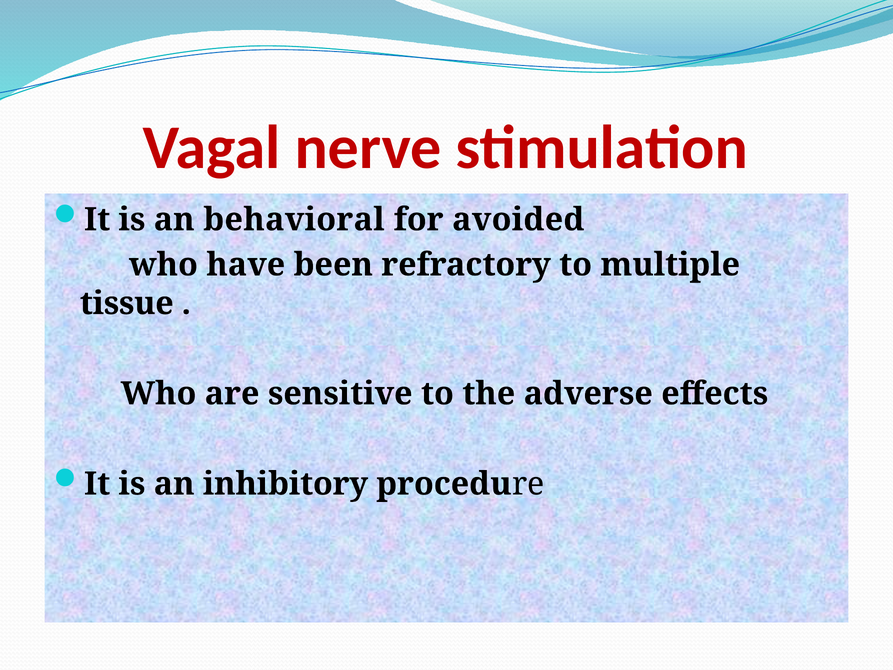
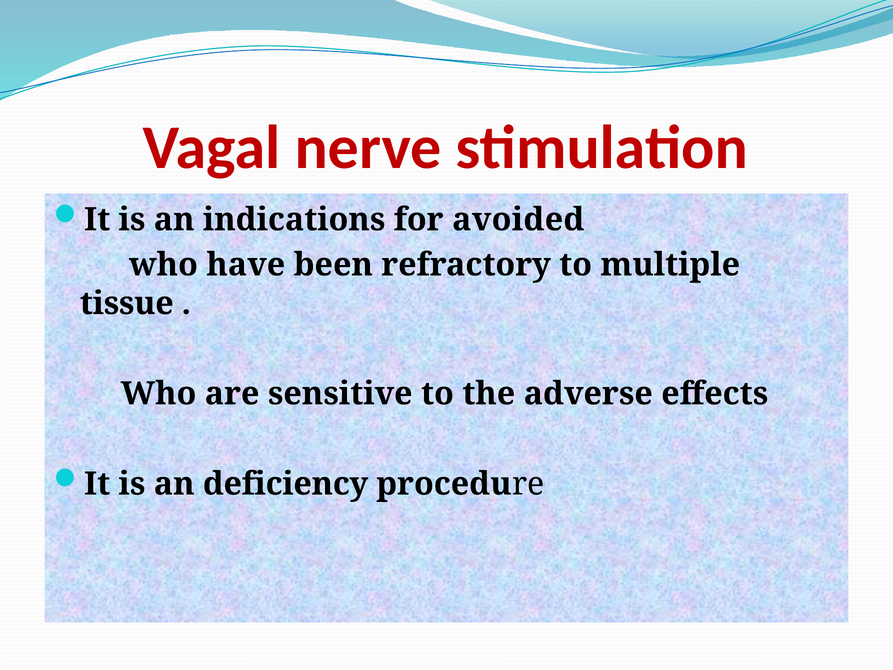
behavioral: behavioral -> indications
inhibitory: inhibitory -> deficiency
